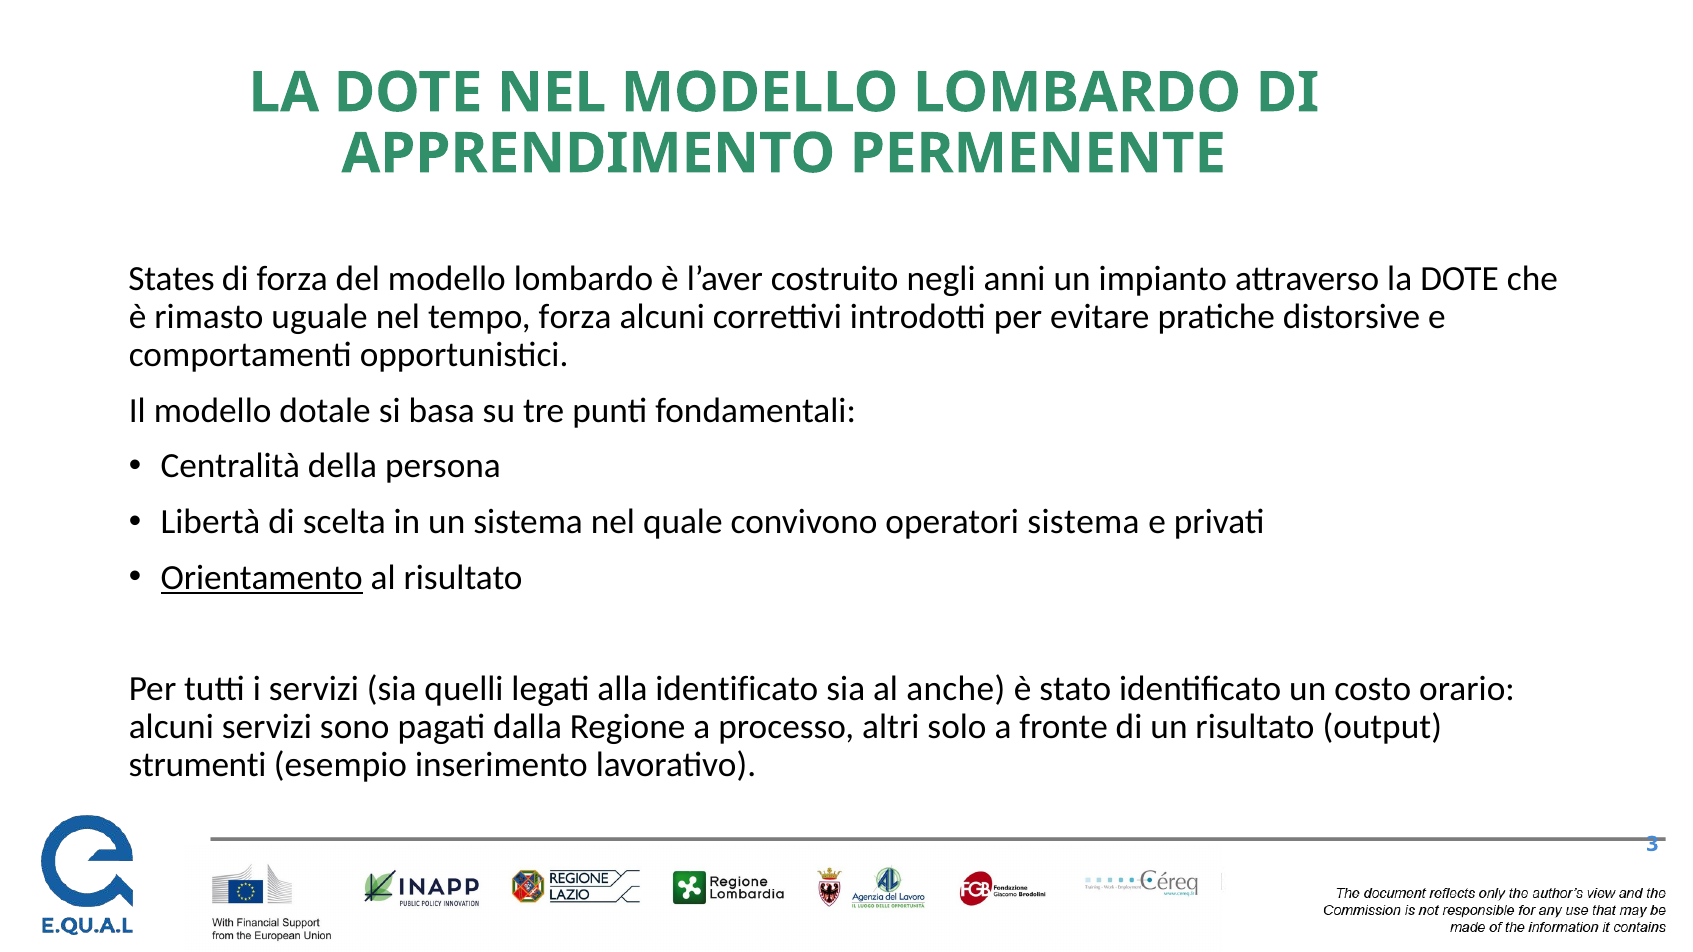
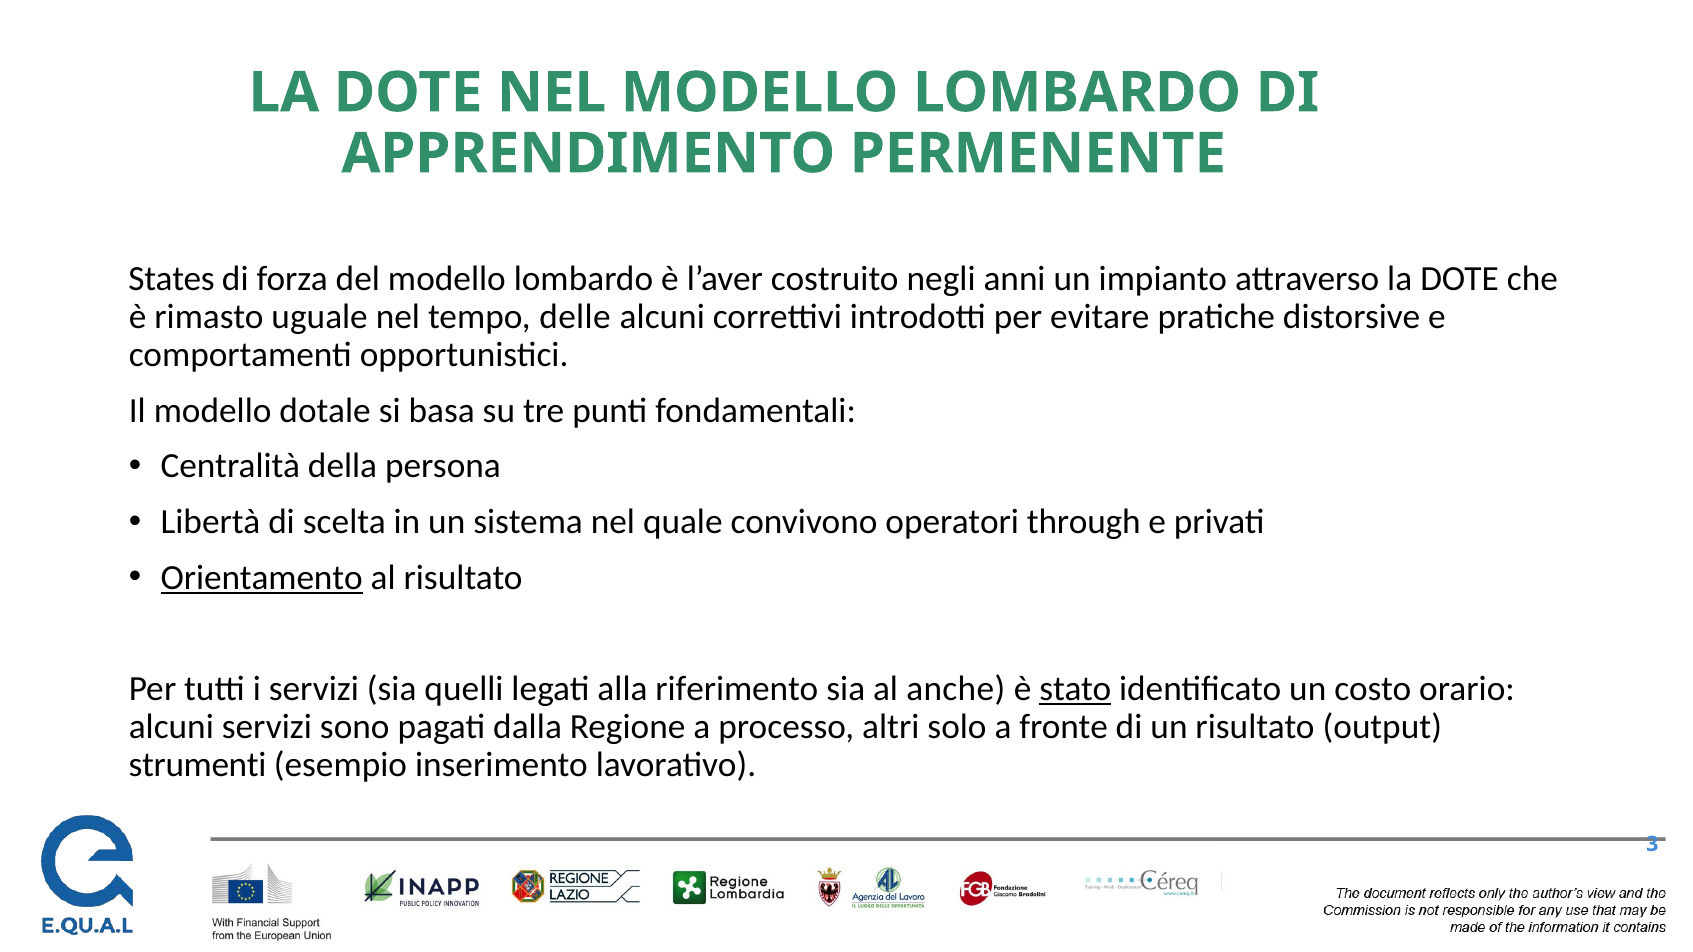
tempo forza: forza -> delle
operatori sistema: sistema -> through
alla identificato: identificato -> riferimento
stato underline: none -> present
